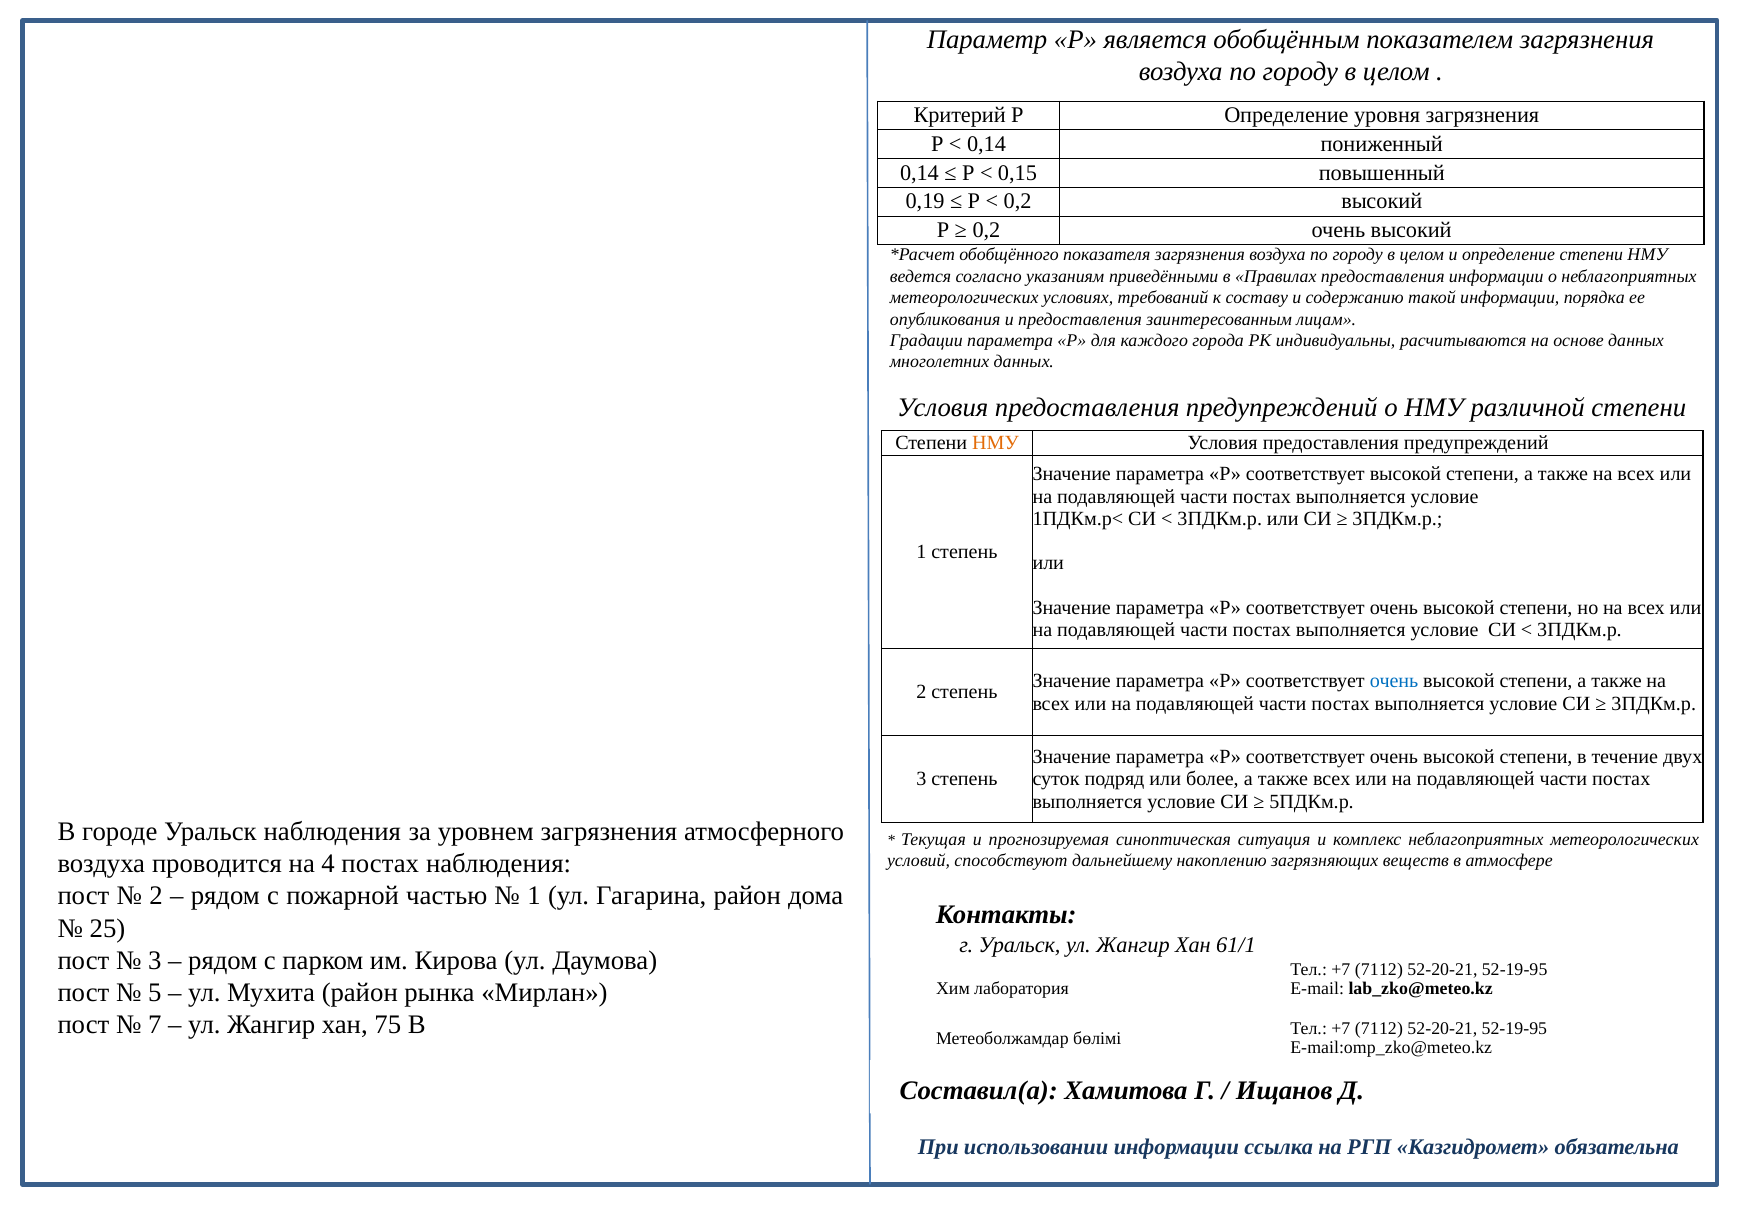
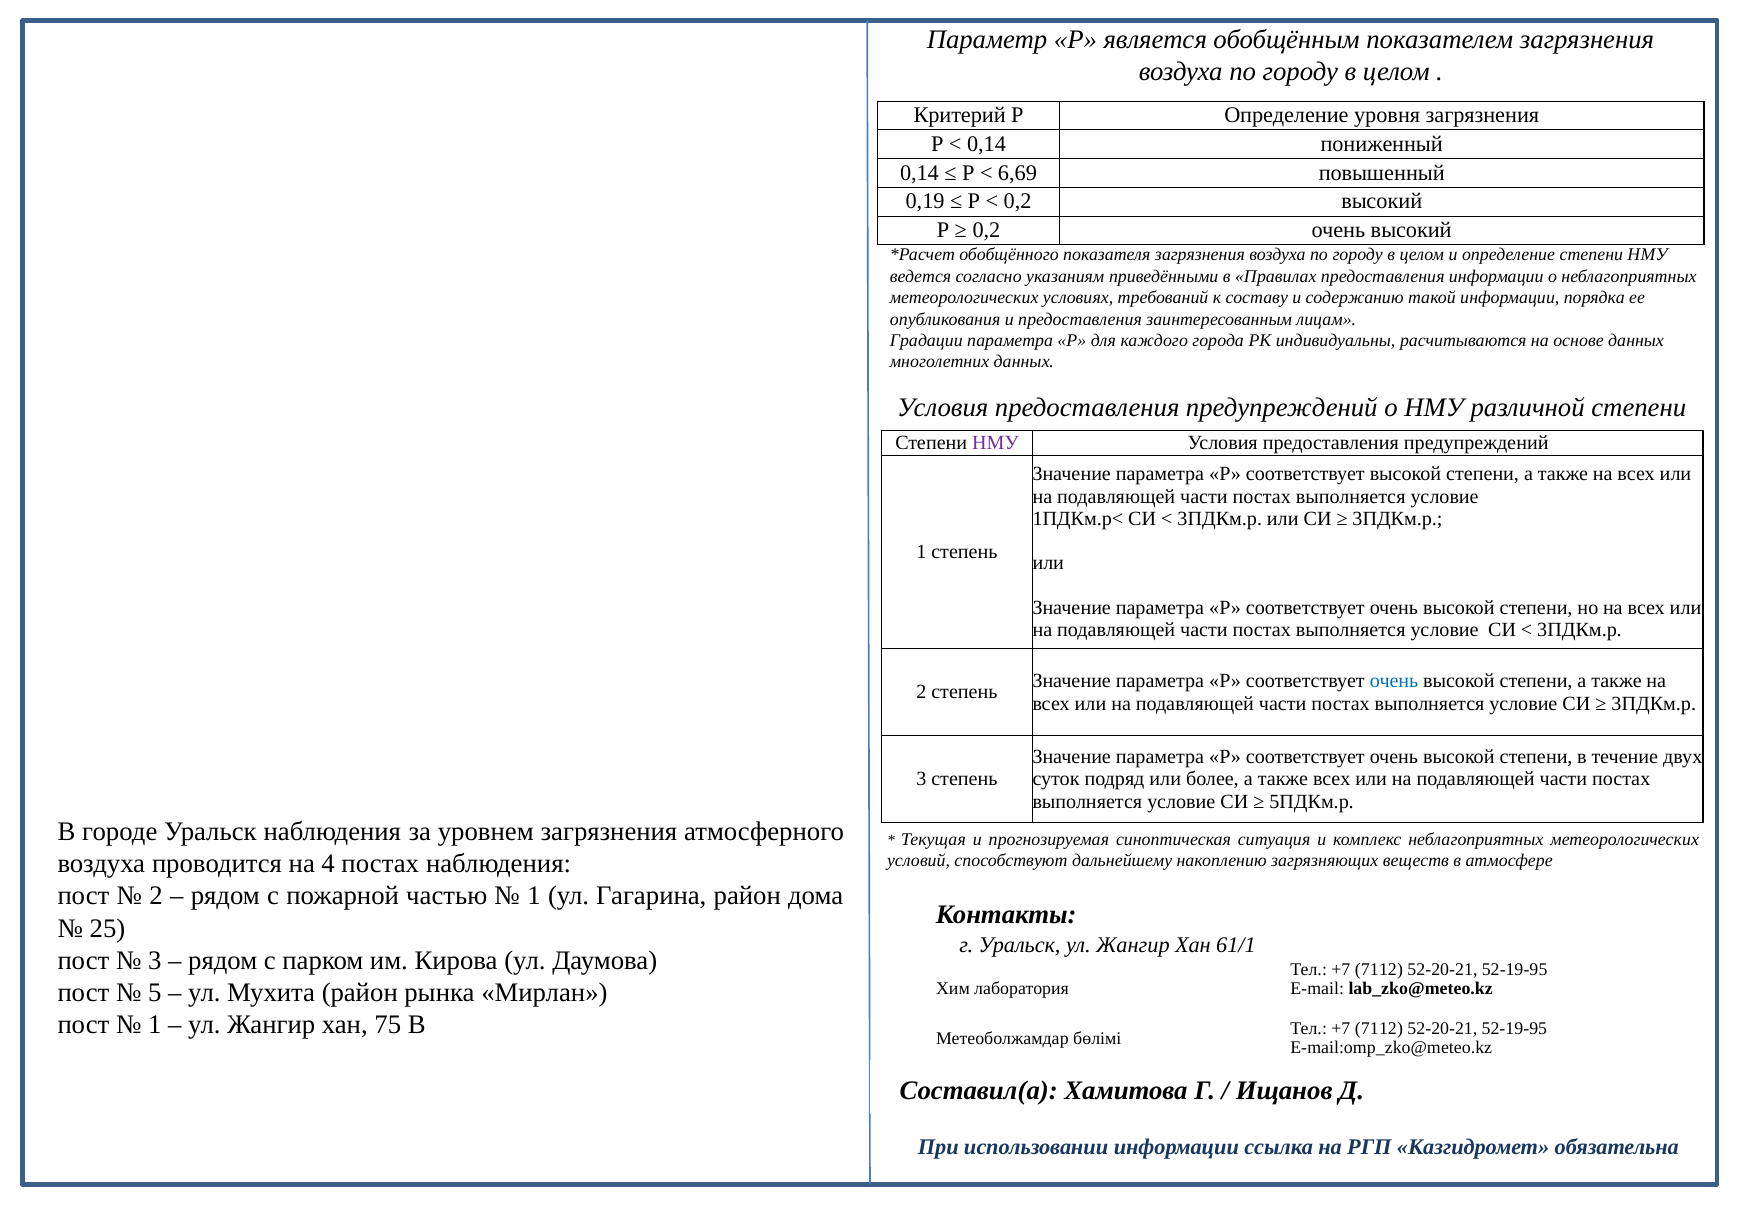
0,15: 0,15 -> 6,69
НМУ at (995, 443) colour: orange -> purple
7 at (155, 1024): 7 -> 1
